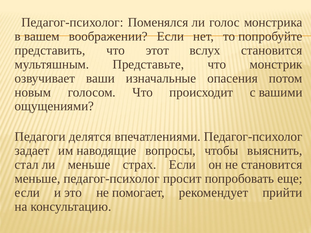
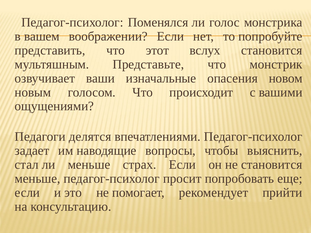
потом: потом -> новом
